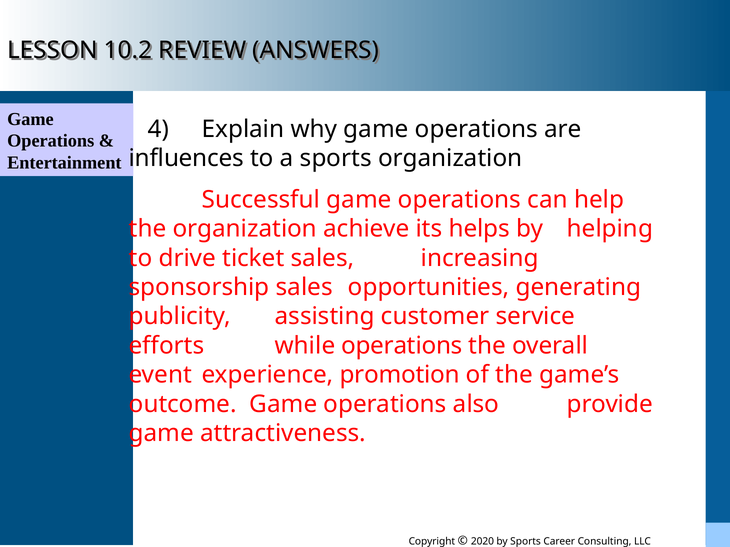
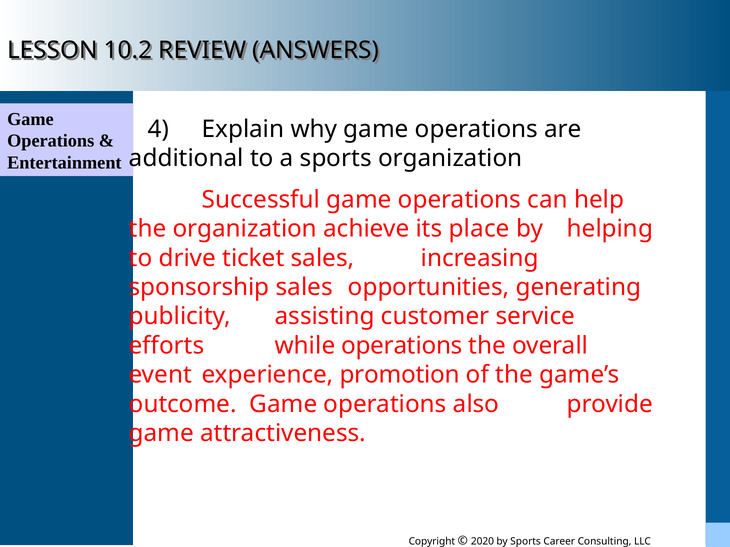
influences: influences -> additional
helps: helps -> place
